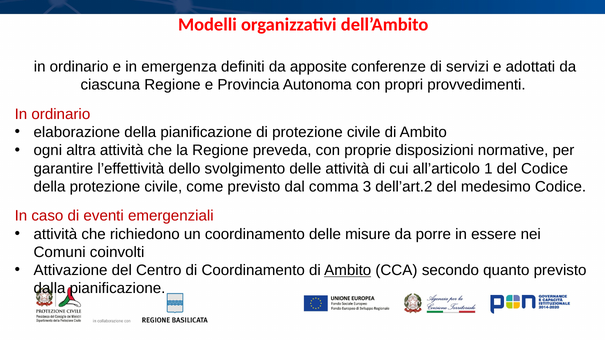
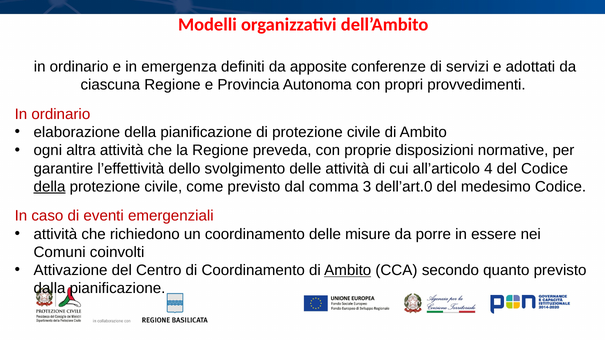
1: 1 -> 4
della at (50, 187) underline: none -> present
dell’art.2: dell’art.2 -> dell’art.0
